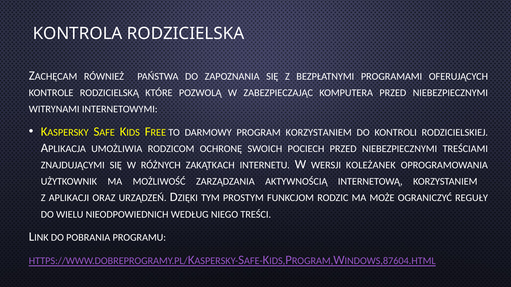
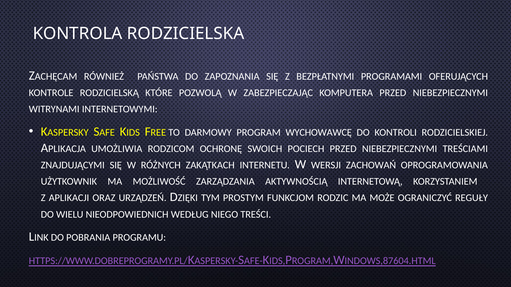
PROGRAM KORZYSTANIEM: KORZYSTANIEM -> WYCHOWAWCĘ
KOLEŻANEK: KOLEŻANEK -> ZACHOWAŃ
